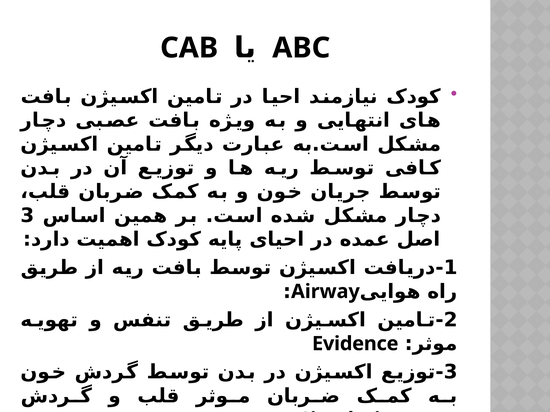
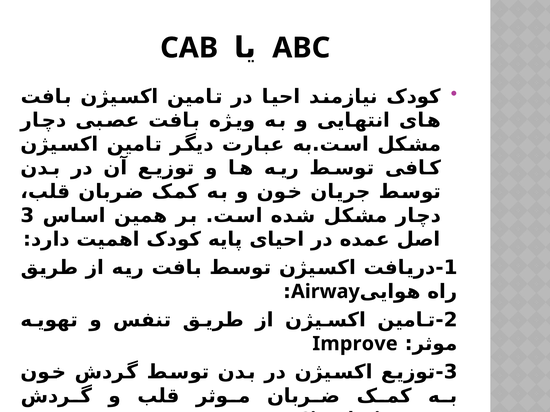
Evidence: Evidence -> Improve
